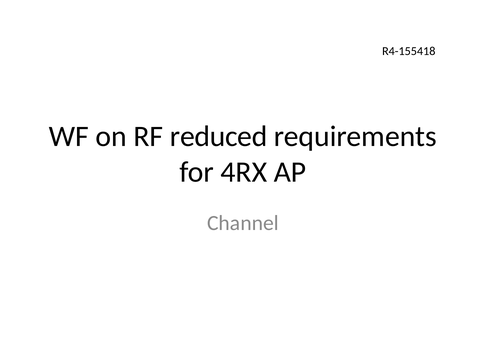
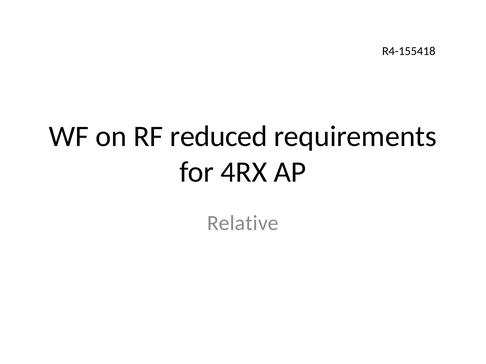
Channel: Channel -> Relative
